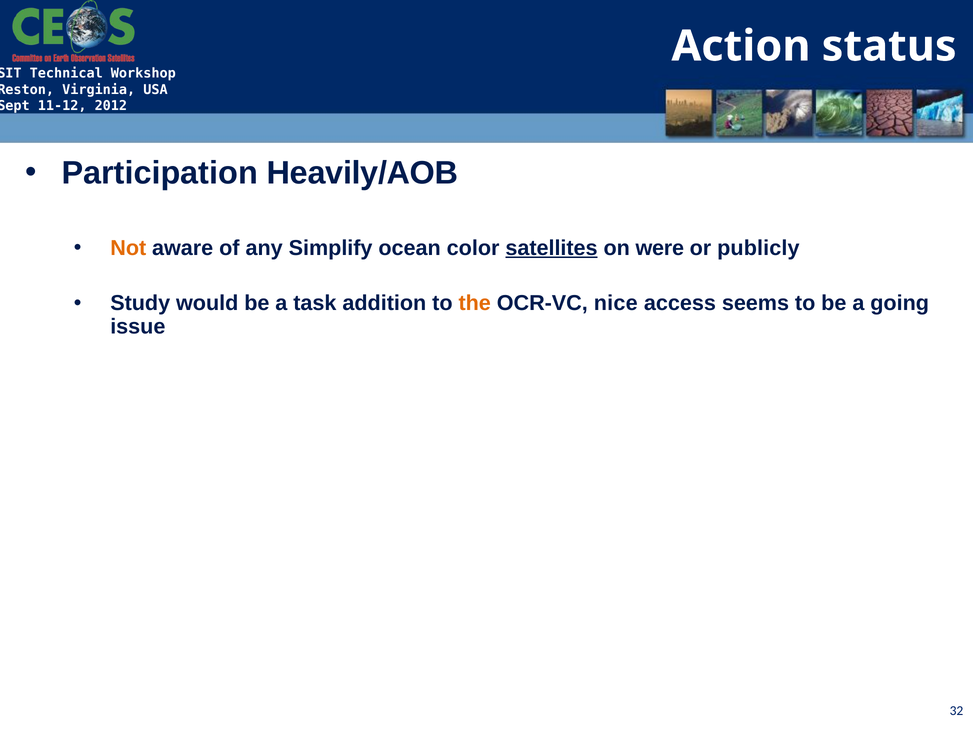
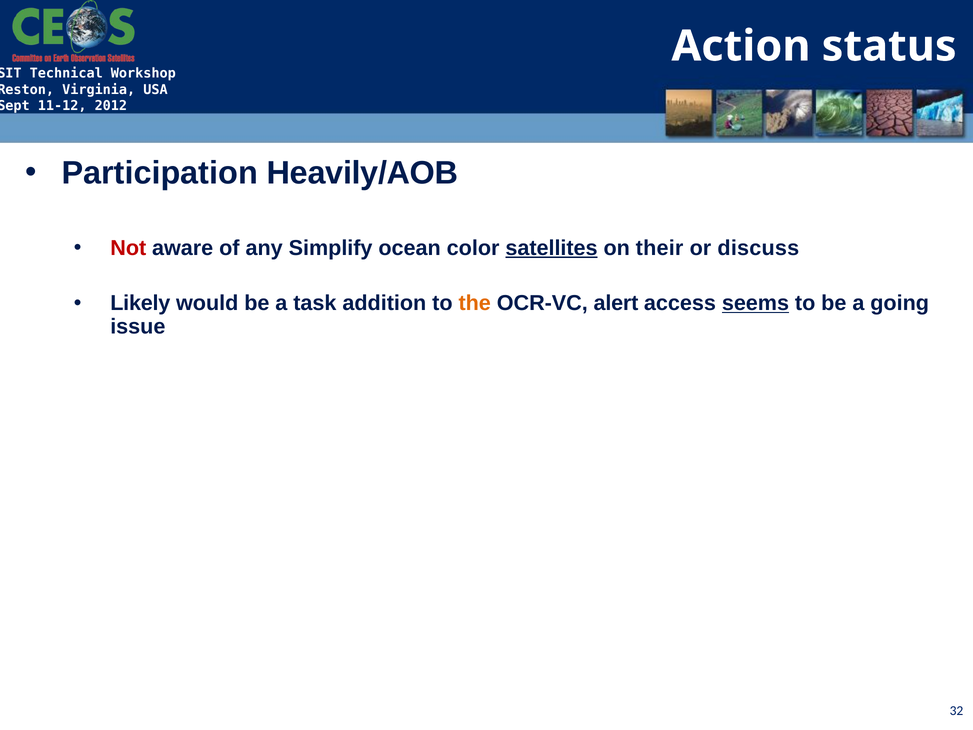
Not colour: orange -> red
were: were -> their
publicly: publicly -> discuss
Study: Study -> Likely
nice: nice -> alert
seems underline: none -> present
